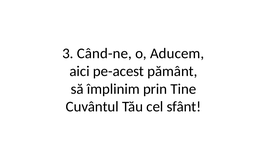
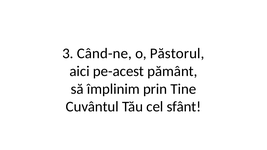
Aducem: Aducem -> Păstorul
